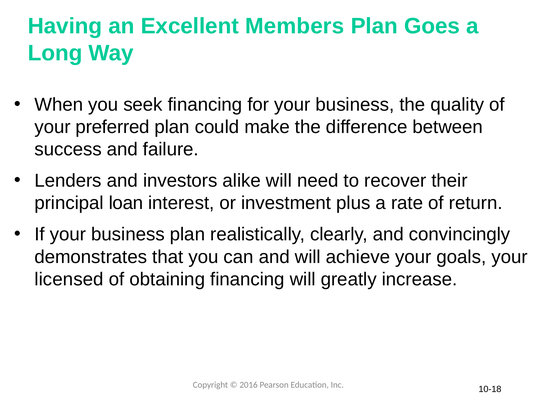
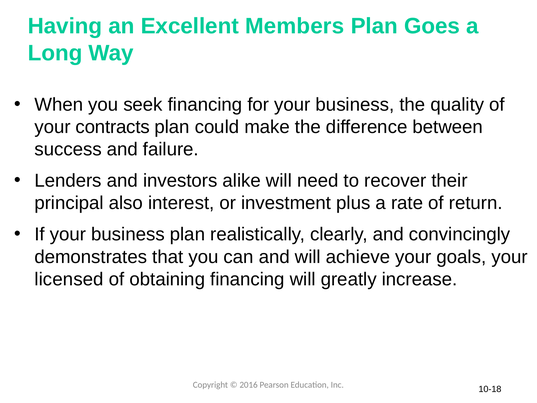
preferred: preferred -> contracts
loan: loan -> also
